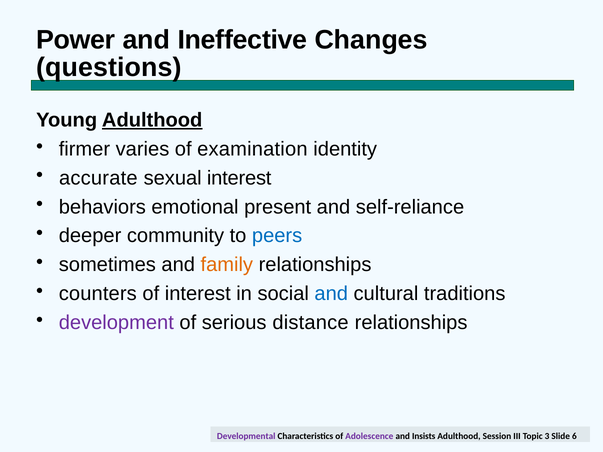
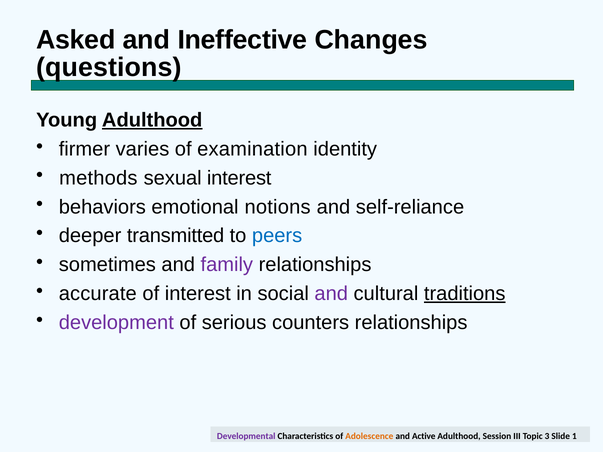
Power: Power -> Asked
accurate: accurate -> methods
present: present -> notions
community: community -> transmitted
family colour: orange -> purple
counters: counters -> accurate
and at (331, 294) colour: blue -> purple
traditions underline: none -> present
distance: distance -> counters
Adolescence colour: purple -> orange
Insists: Insists -> Active
6: 6 -> 1
